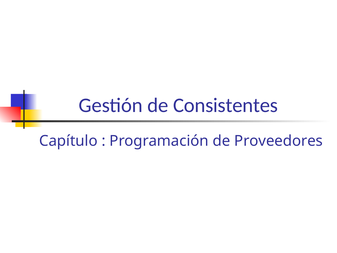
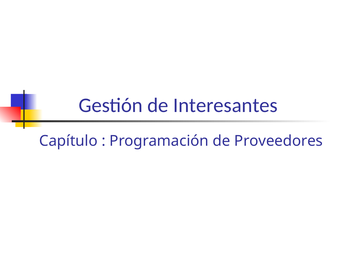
Consistentes: Consistentes -> Interesantes
